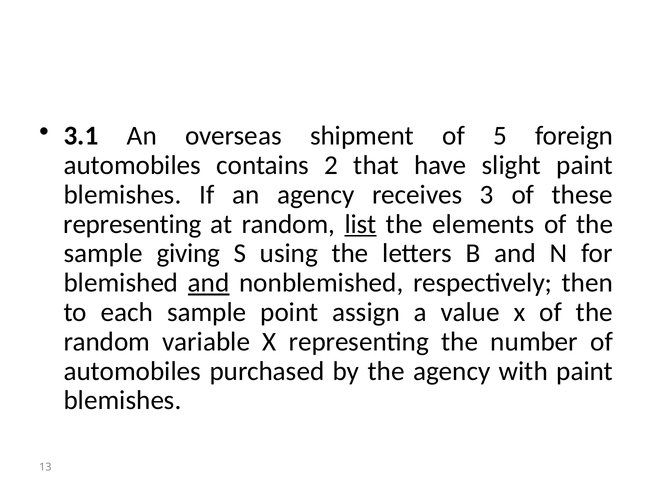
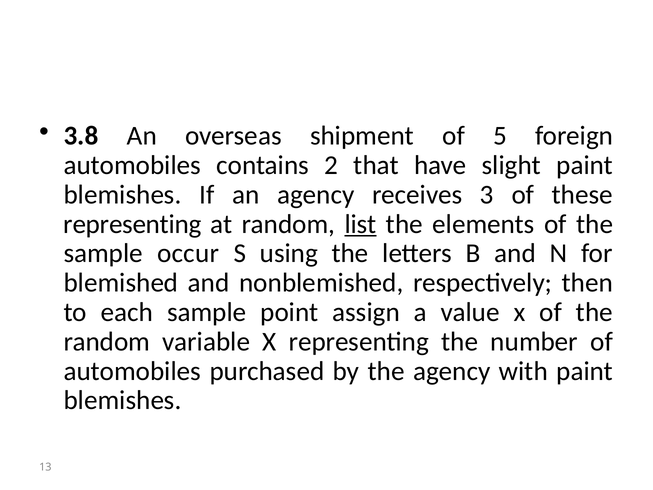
3.1: 3.1 -> 3.8
giving: giving -> occur
and at (209, 283) underline: present -> none
